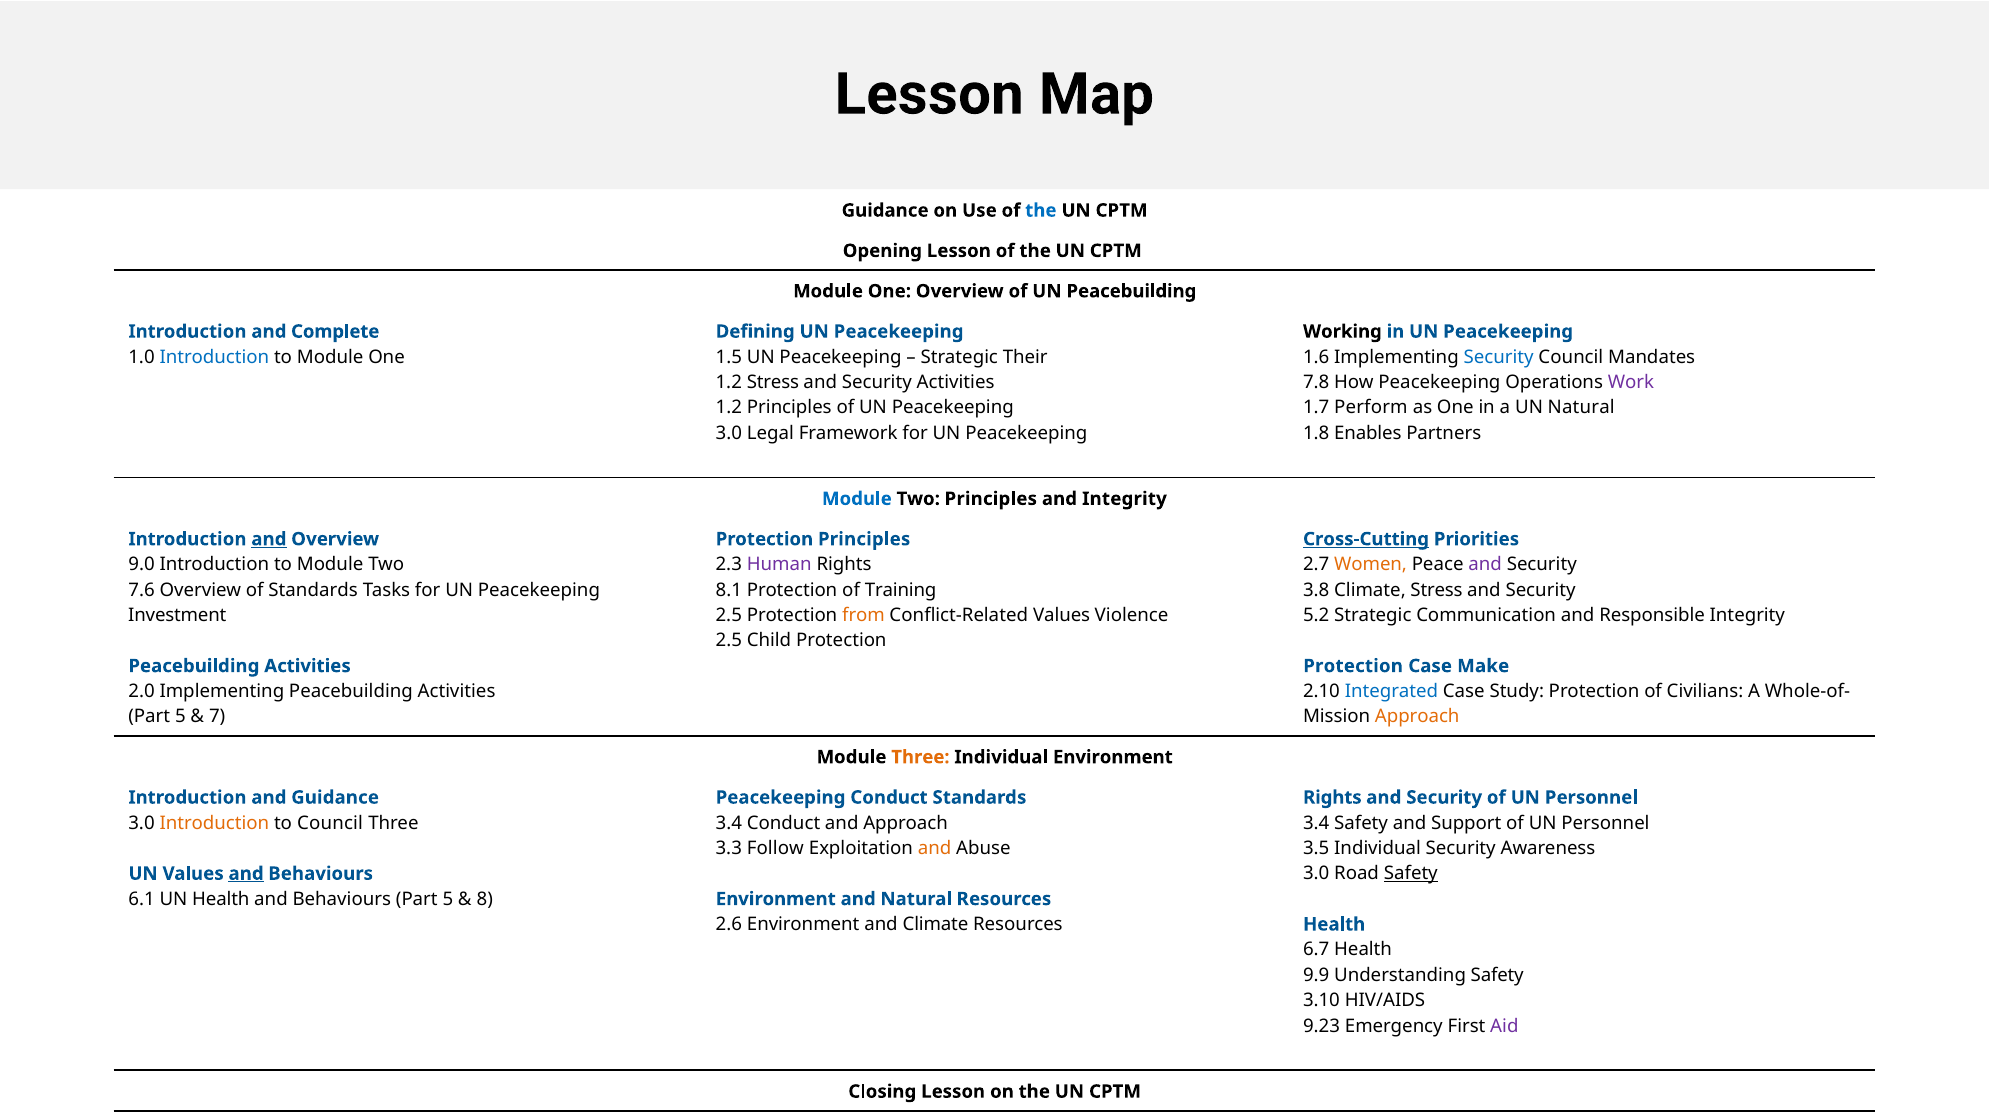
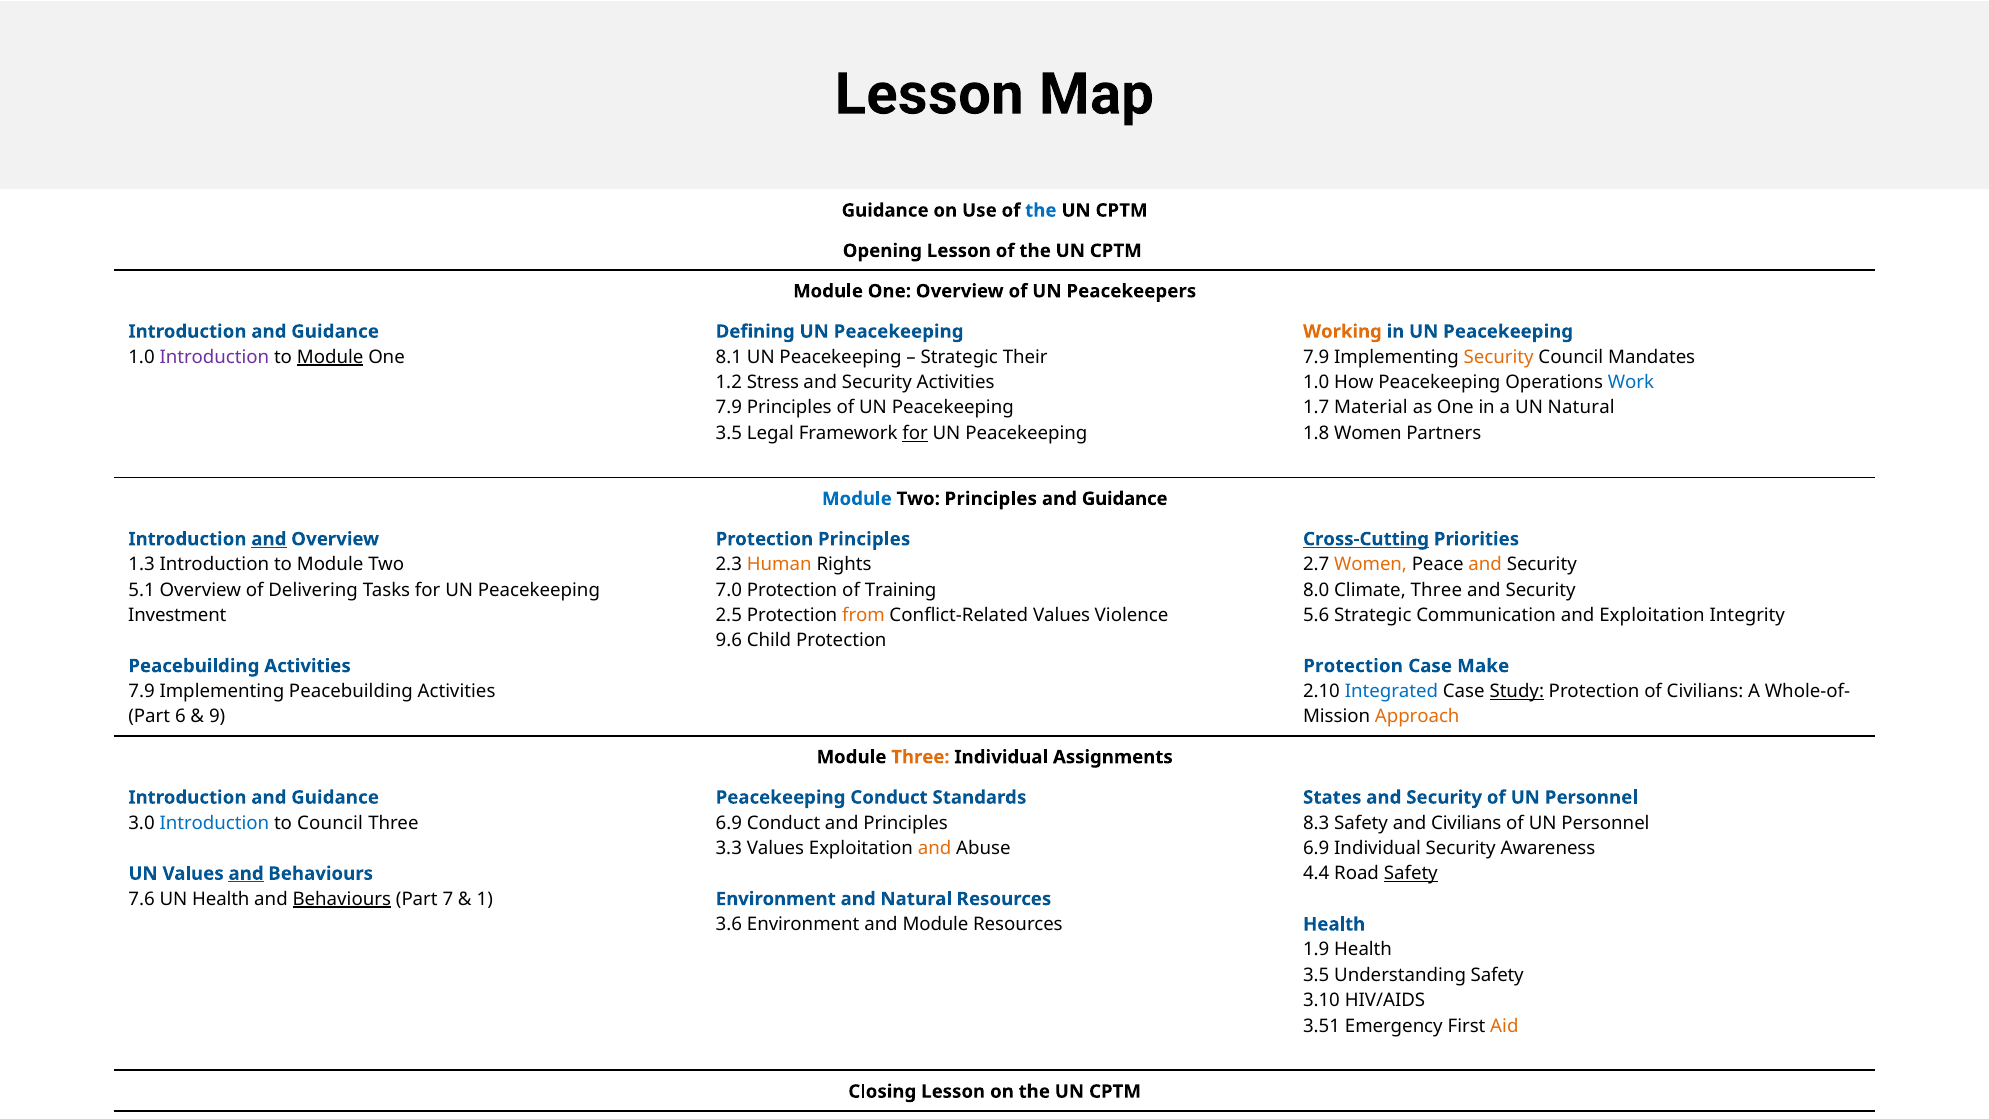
UN Peacebuilding: Peacebuilding -> Peacekeepers
Complete at (335, 331): Complete -> Guidance
Working colour: black -> orange
Introduction at (214, 357) colour: blue -> purple
Module at (330, 357) underline: none -> present
1.5: 1.5 -> 8.1
1.6 at (1316, 357): 1.6 -> 7.9
Security at (1499, 357) colour: blue -> orange
7.8 at (1316, 382): 7.8 -> 1.0
Work colour: purple -> blue
1.2 at (729, 408): 1.2 -> 7.9
Perform: Perform -> Material
3.0 at (729, 433): 3.0 -> 3.5
for at (915, 433) underline: none -> present
1.8 Enables: Enables -> Women
Integrity at (1124, 499): Integrity -> Guidance
9.0: 9.0 -> 1.3
Human colour: purple -> orange
and at (1485, 564) colour: purple -> orange
7.6: 7.6 -> 5.1
of Standards: Standards -> Delivering
8.1: 8.1 -> 7.0
3.8: 3.8 -> 8.0
Climate Stress: Stress -> Three
5.2: 5.2 -> 5.6
and Responsible: Responsible -> Exploitation
2.5 at (729, 641): 2.5 -> 9.6
2.0 at (142, 691): 2.0 -> 7.9
Study underline: none -> present
5 at (180, 717): 5 -> 6
7 at (217, 717): 7 -> 9
Individual Environment: Environment -> Assignments
Rights at (1332, 797): Rights -> States
Introduction at (214, 823) colour: orange -> blue
3.4 at (729, 823): 3.4 -> 6.9
and Approach: Approach -> Principles
3.4 at (1316, 823): 3.4 -> 8.3
and Support: Support -> Civilians
3.3 Follow: Follow -> Values
3.5 at (1316, 848): 3.5 -> 6.9
3.0 at (1316, 873): 3.0 -> 4.4
6.1: 6.1 -> 7.6
Behaviours at (342, 899) underline: none -> present
5 at (448, 899): 5 -> 7
8: 8 -> 1
2.6: 2.6 -> 3.6
and Climate: Climate -> Module
6.7: 6.7 -> 1.9
9.9 at (1316, 975): 9.9 -> 3.5
9.23: 9.23 -> 3.51
Aid colour: purple -> orange
